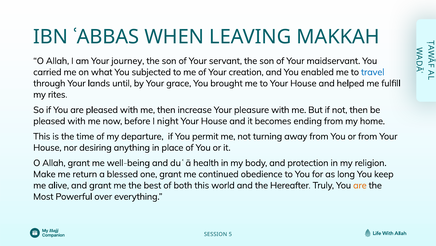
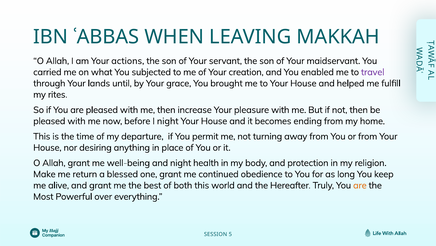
journey: journey -> actions
travel colour: blue -> purple
and duʿā: duʿā -> night
